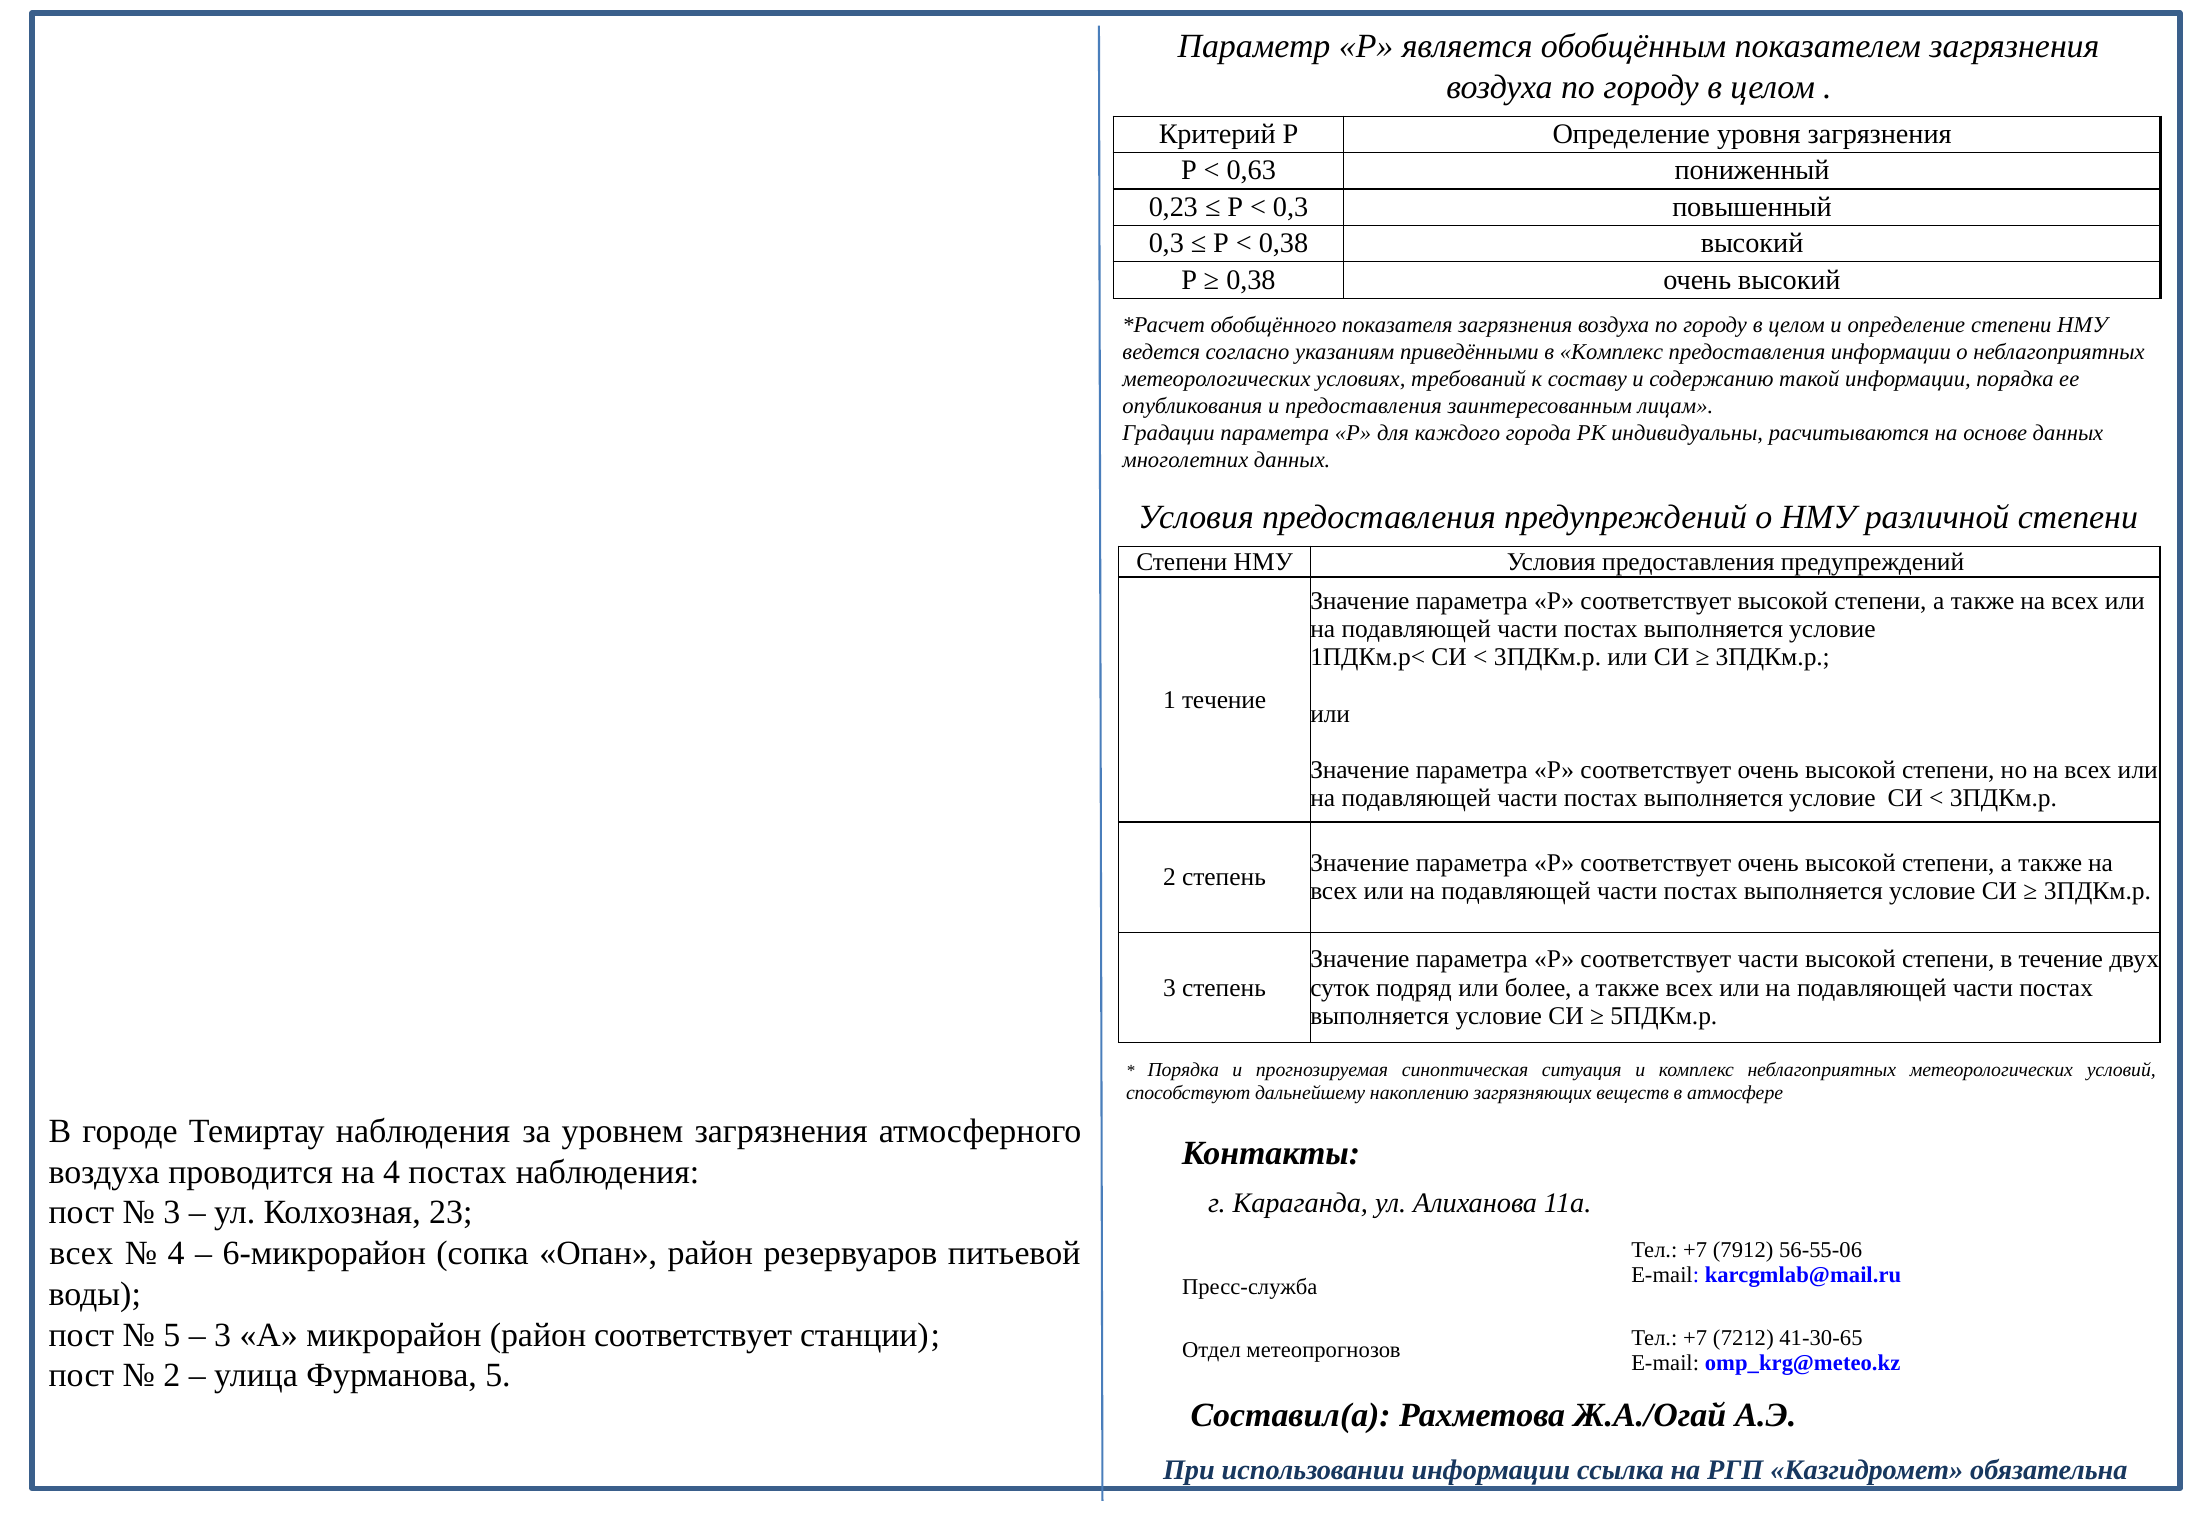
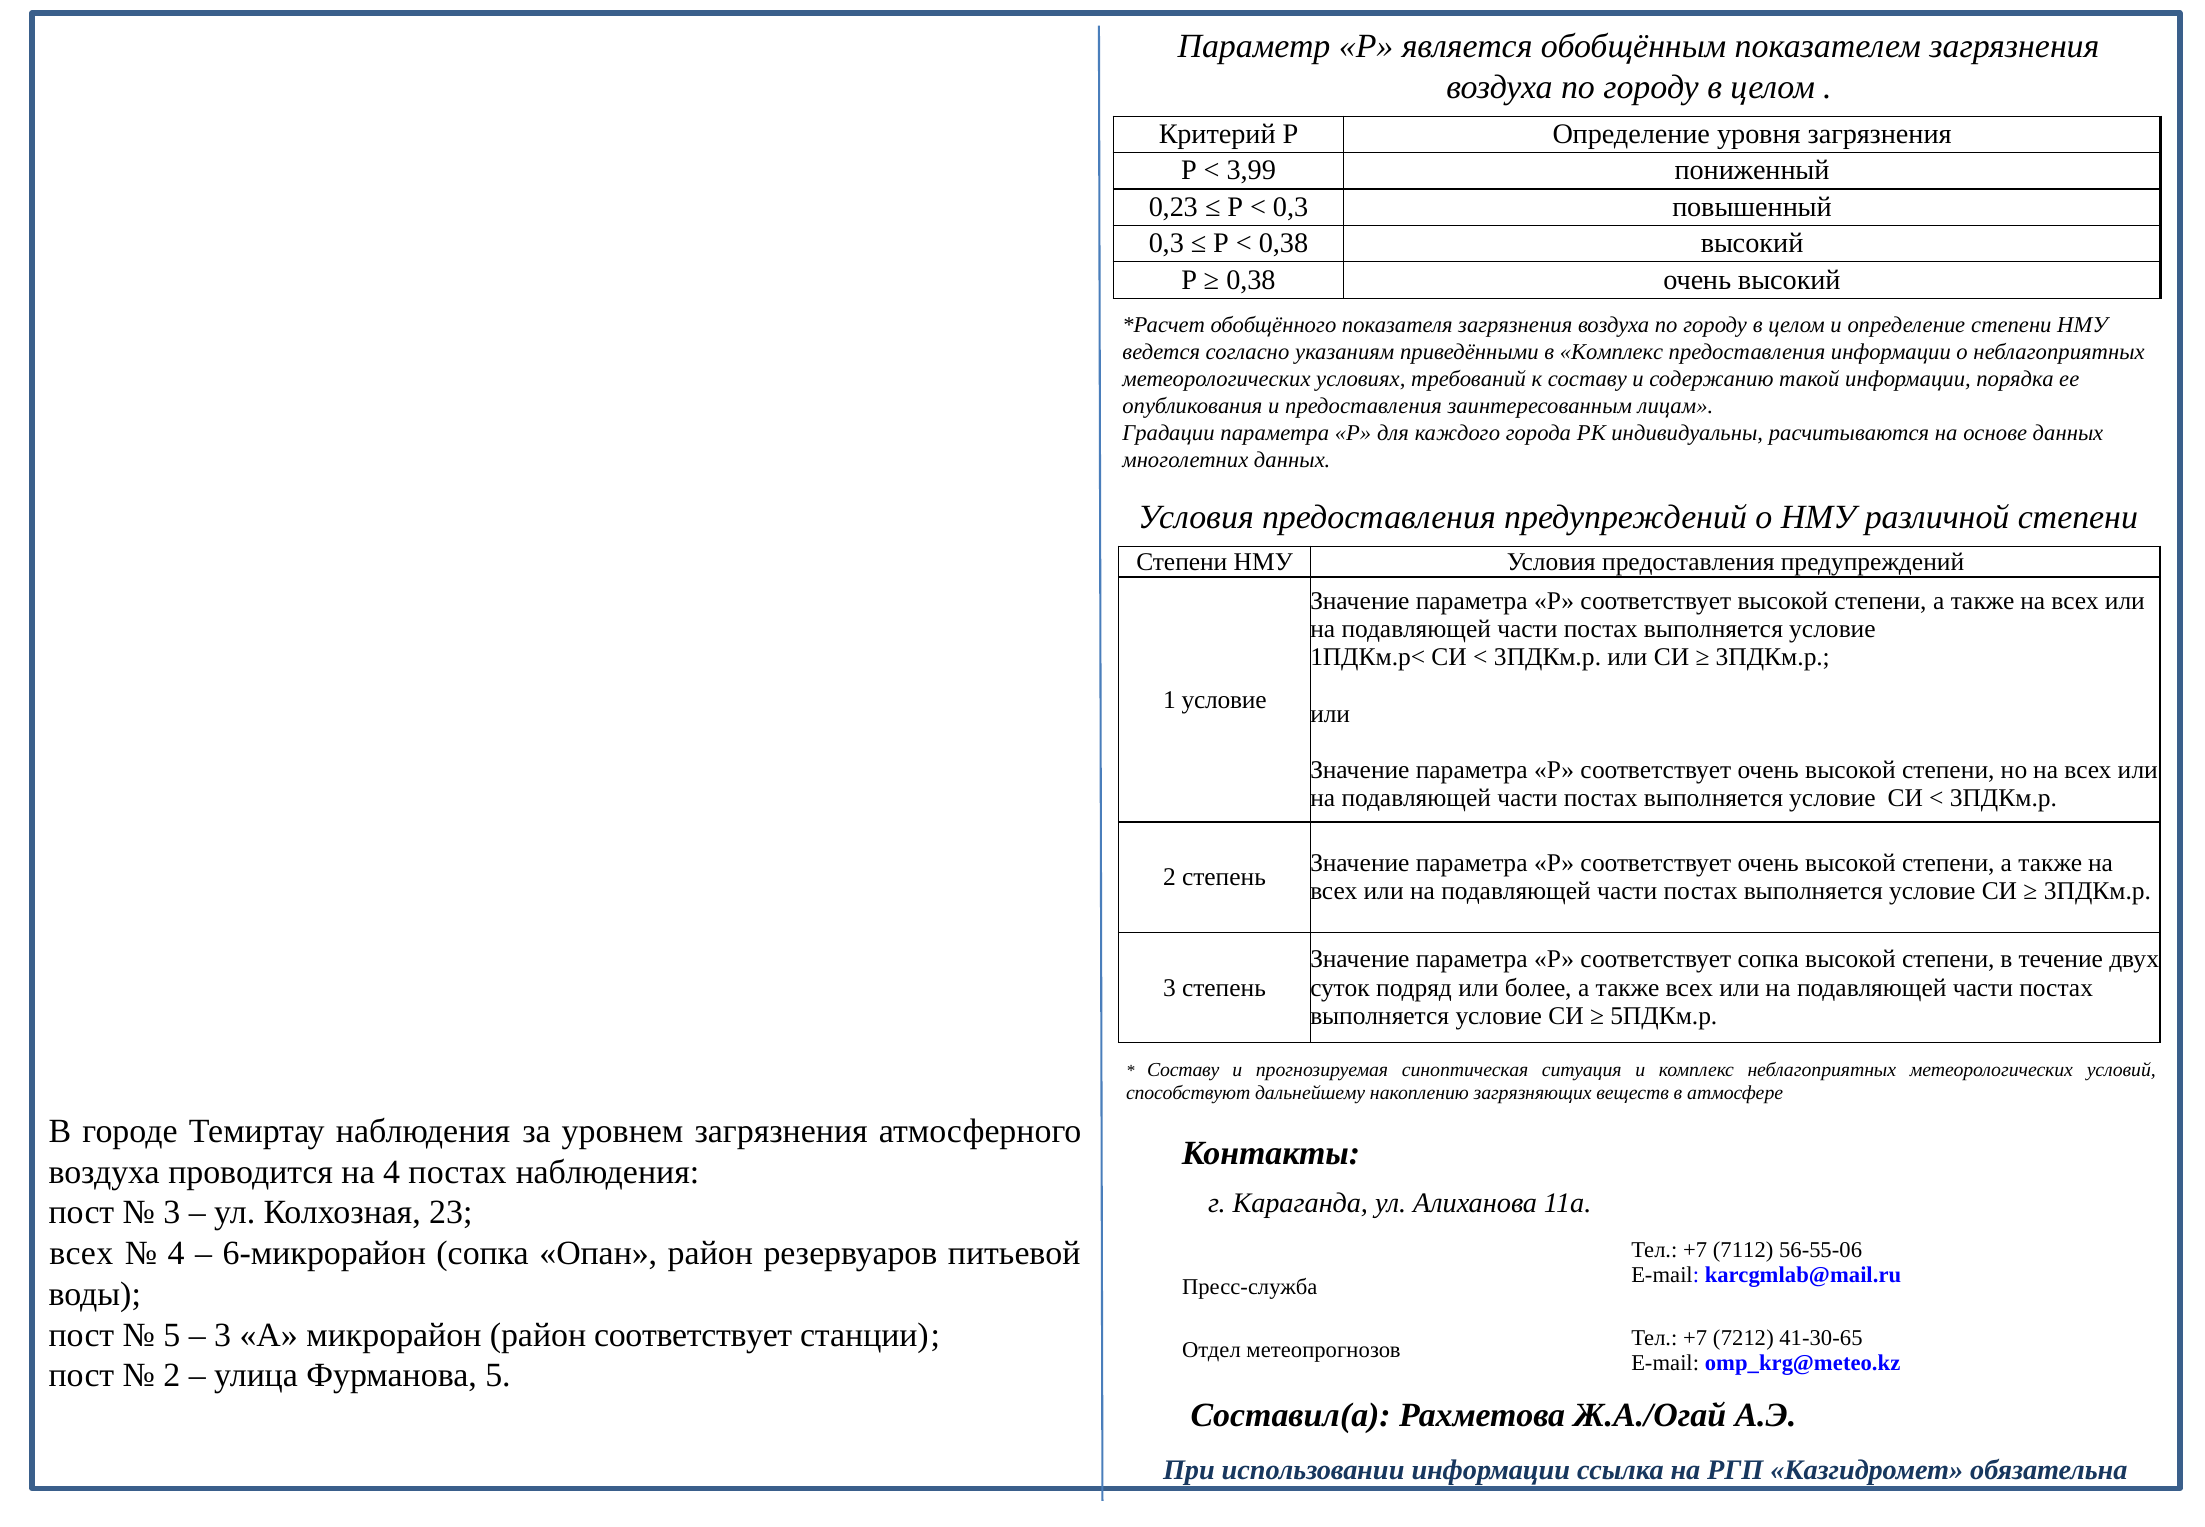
0,63: 0,63 -> 3,99
1 течение: течение -> условие
соответствует части: части -> сопка
Порядка at (1183, 1069): Порядка -> Составу
7912: 7912 -> 7112
